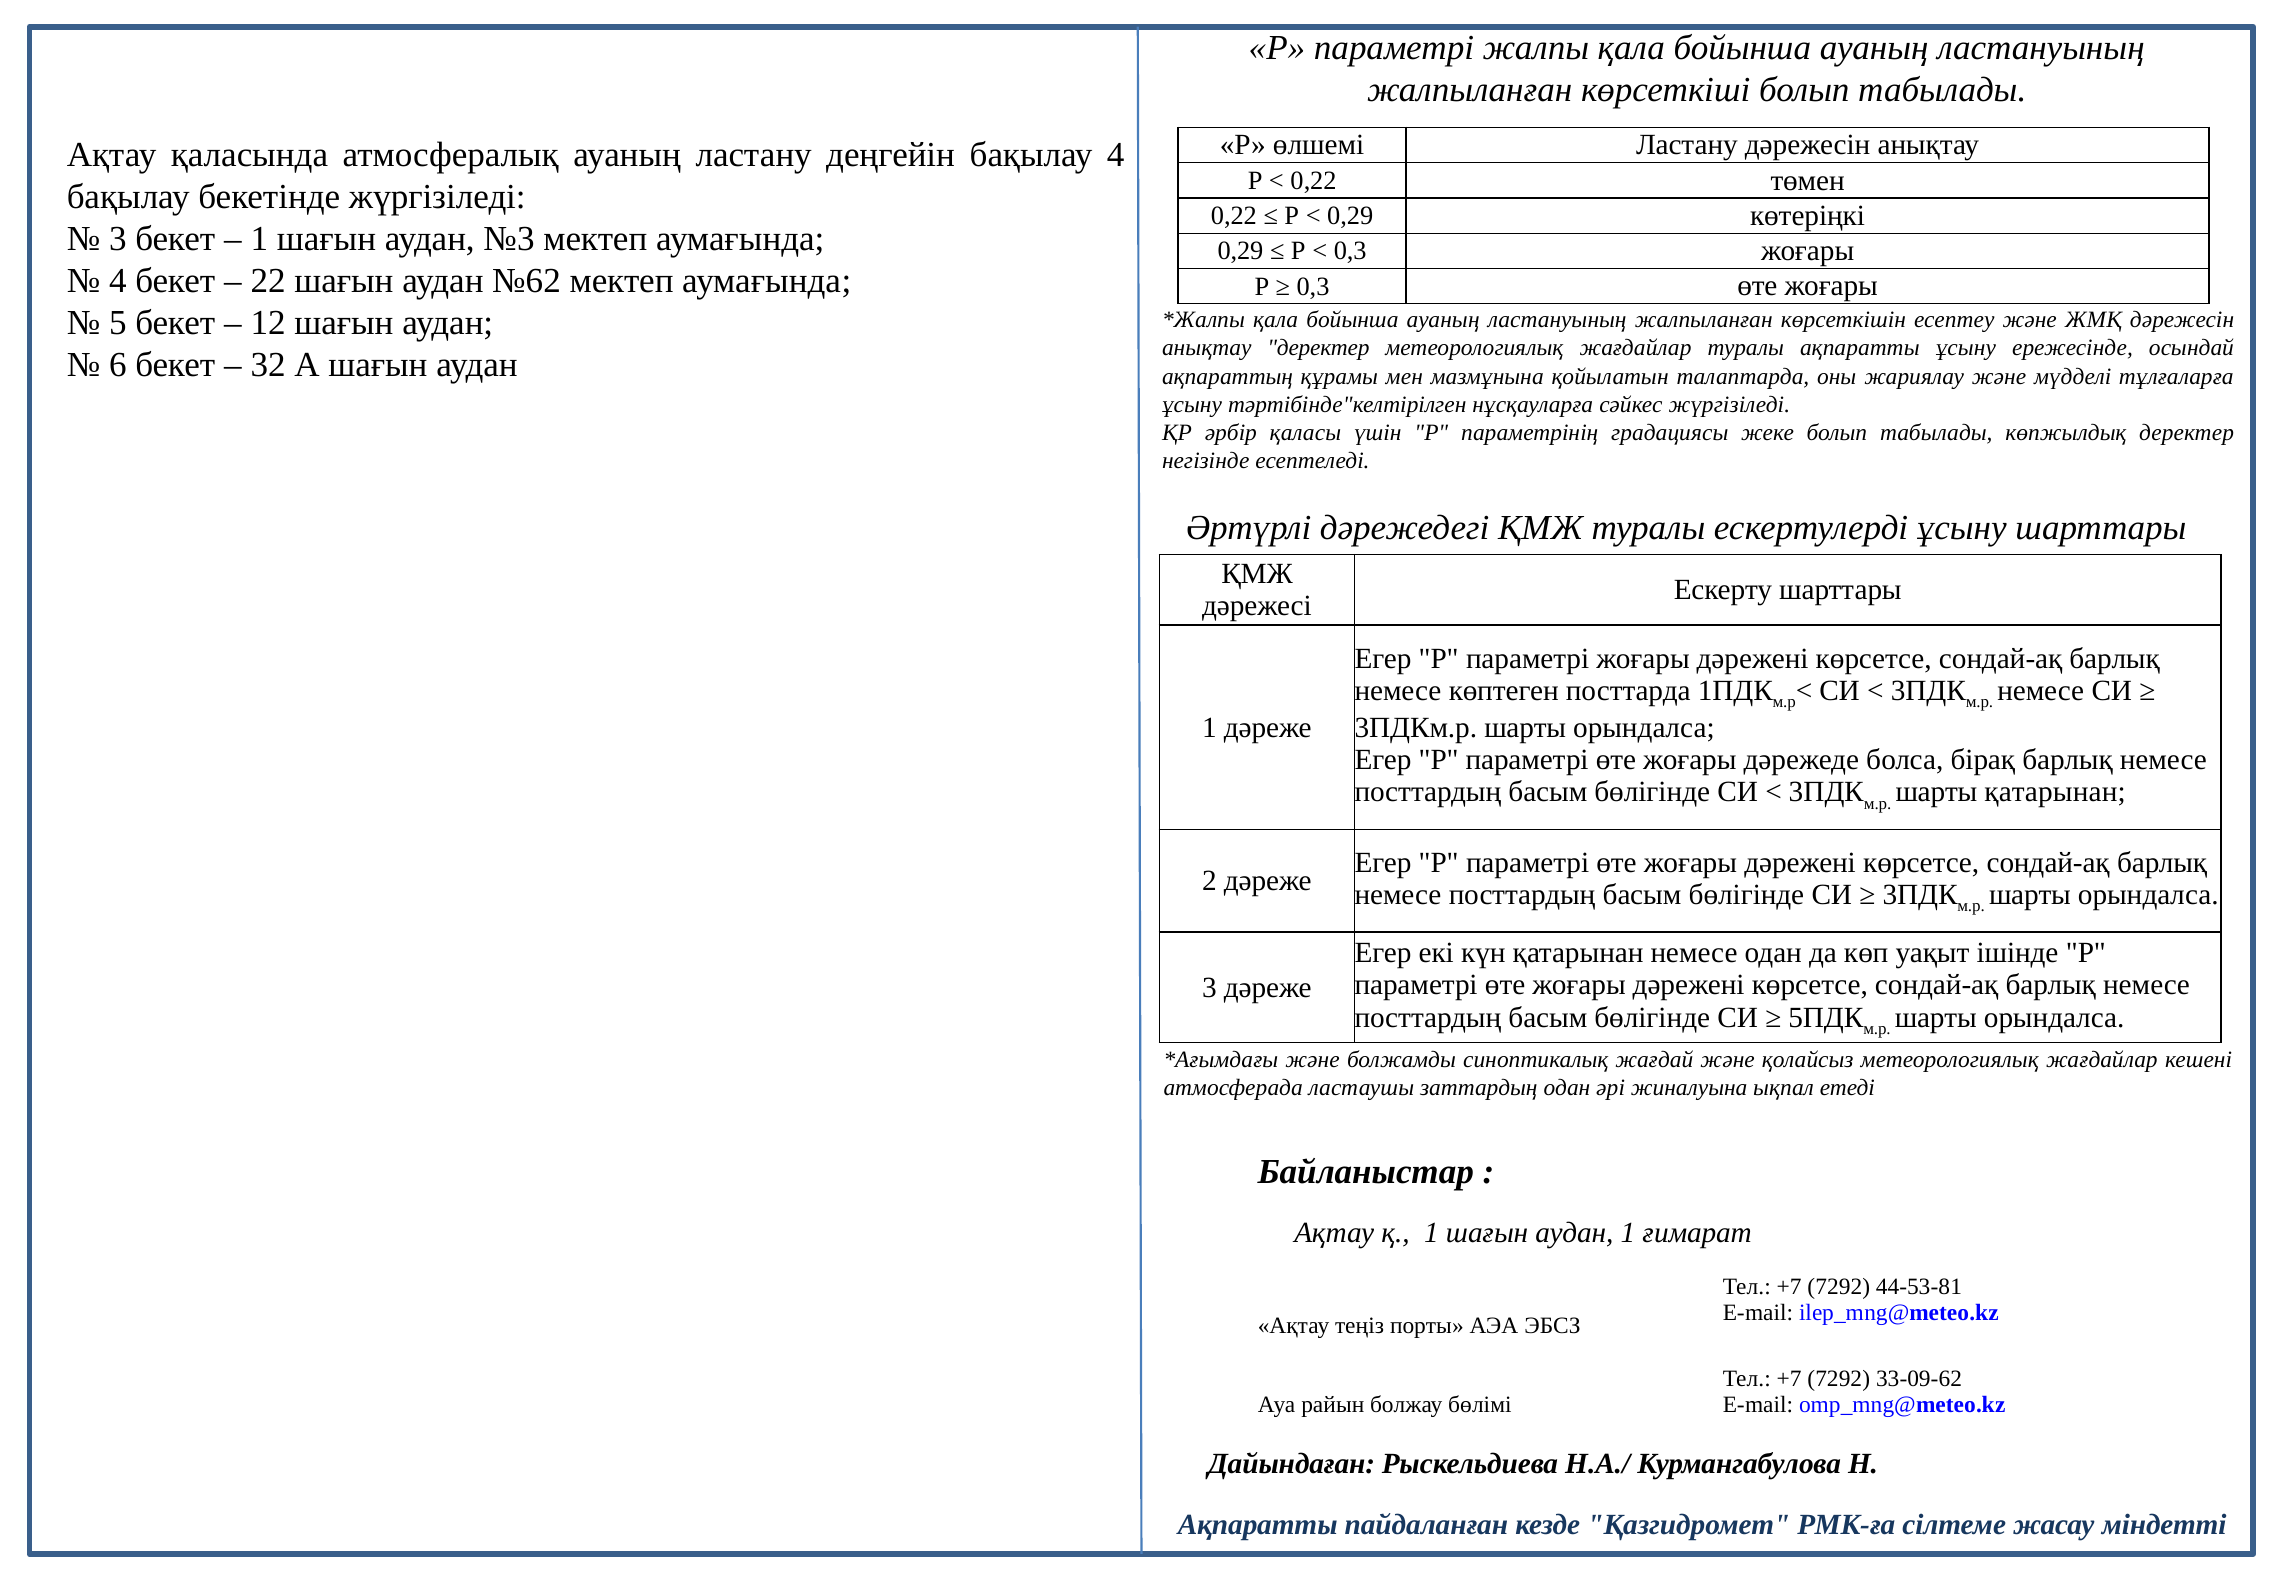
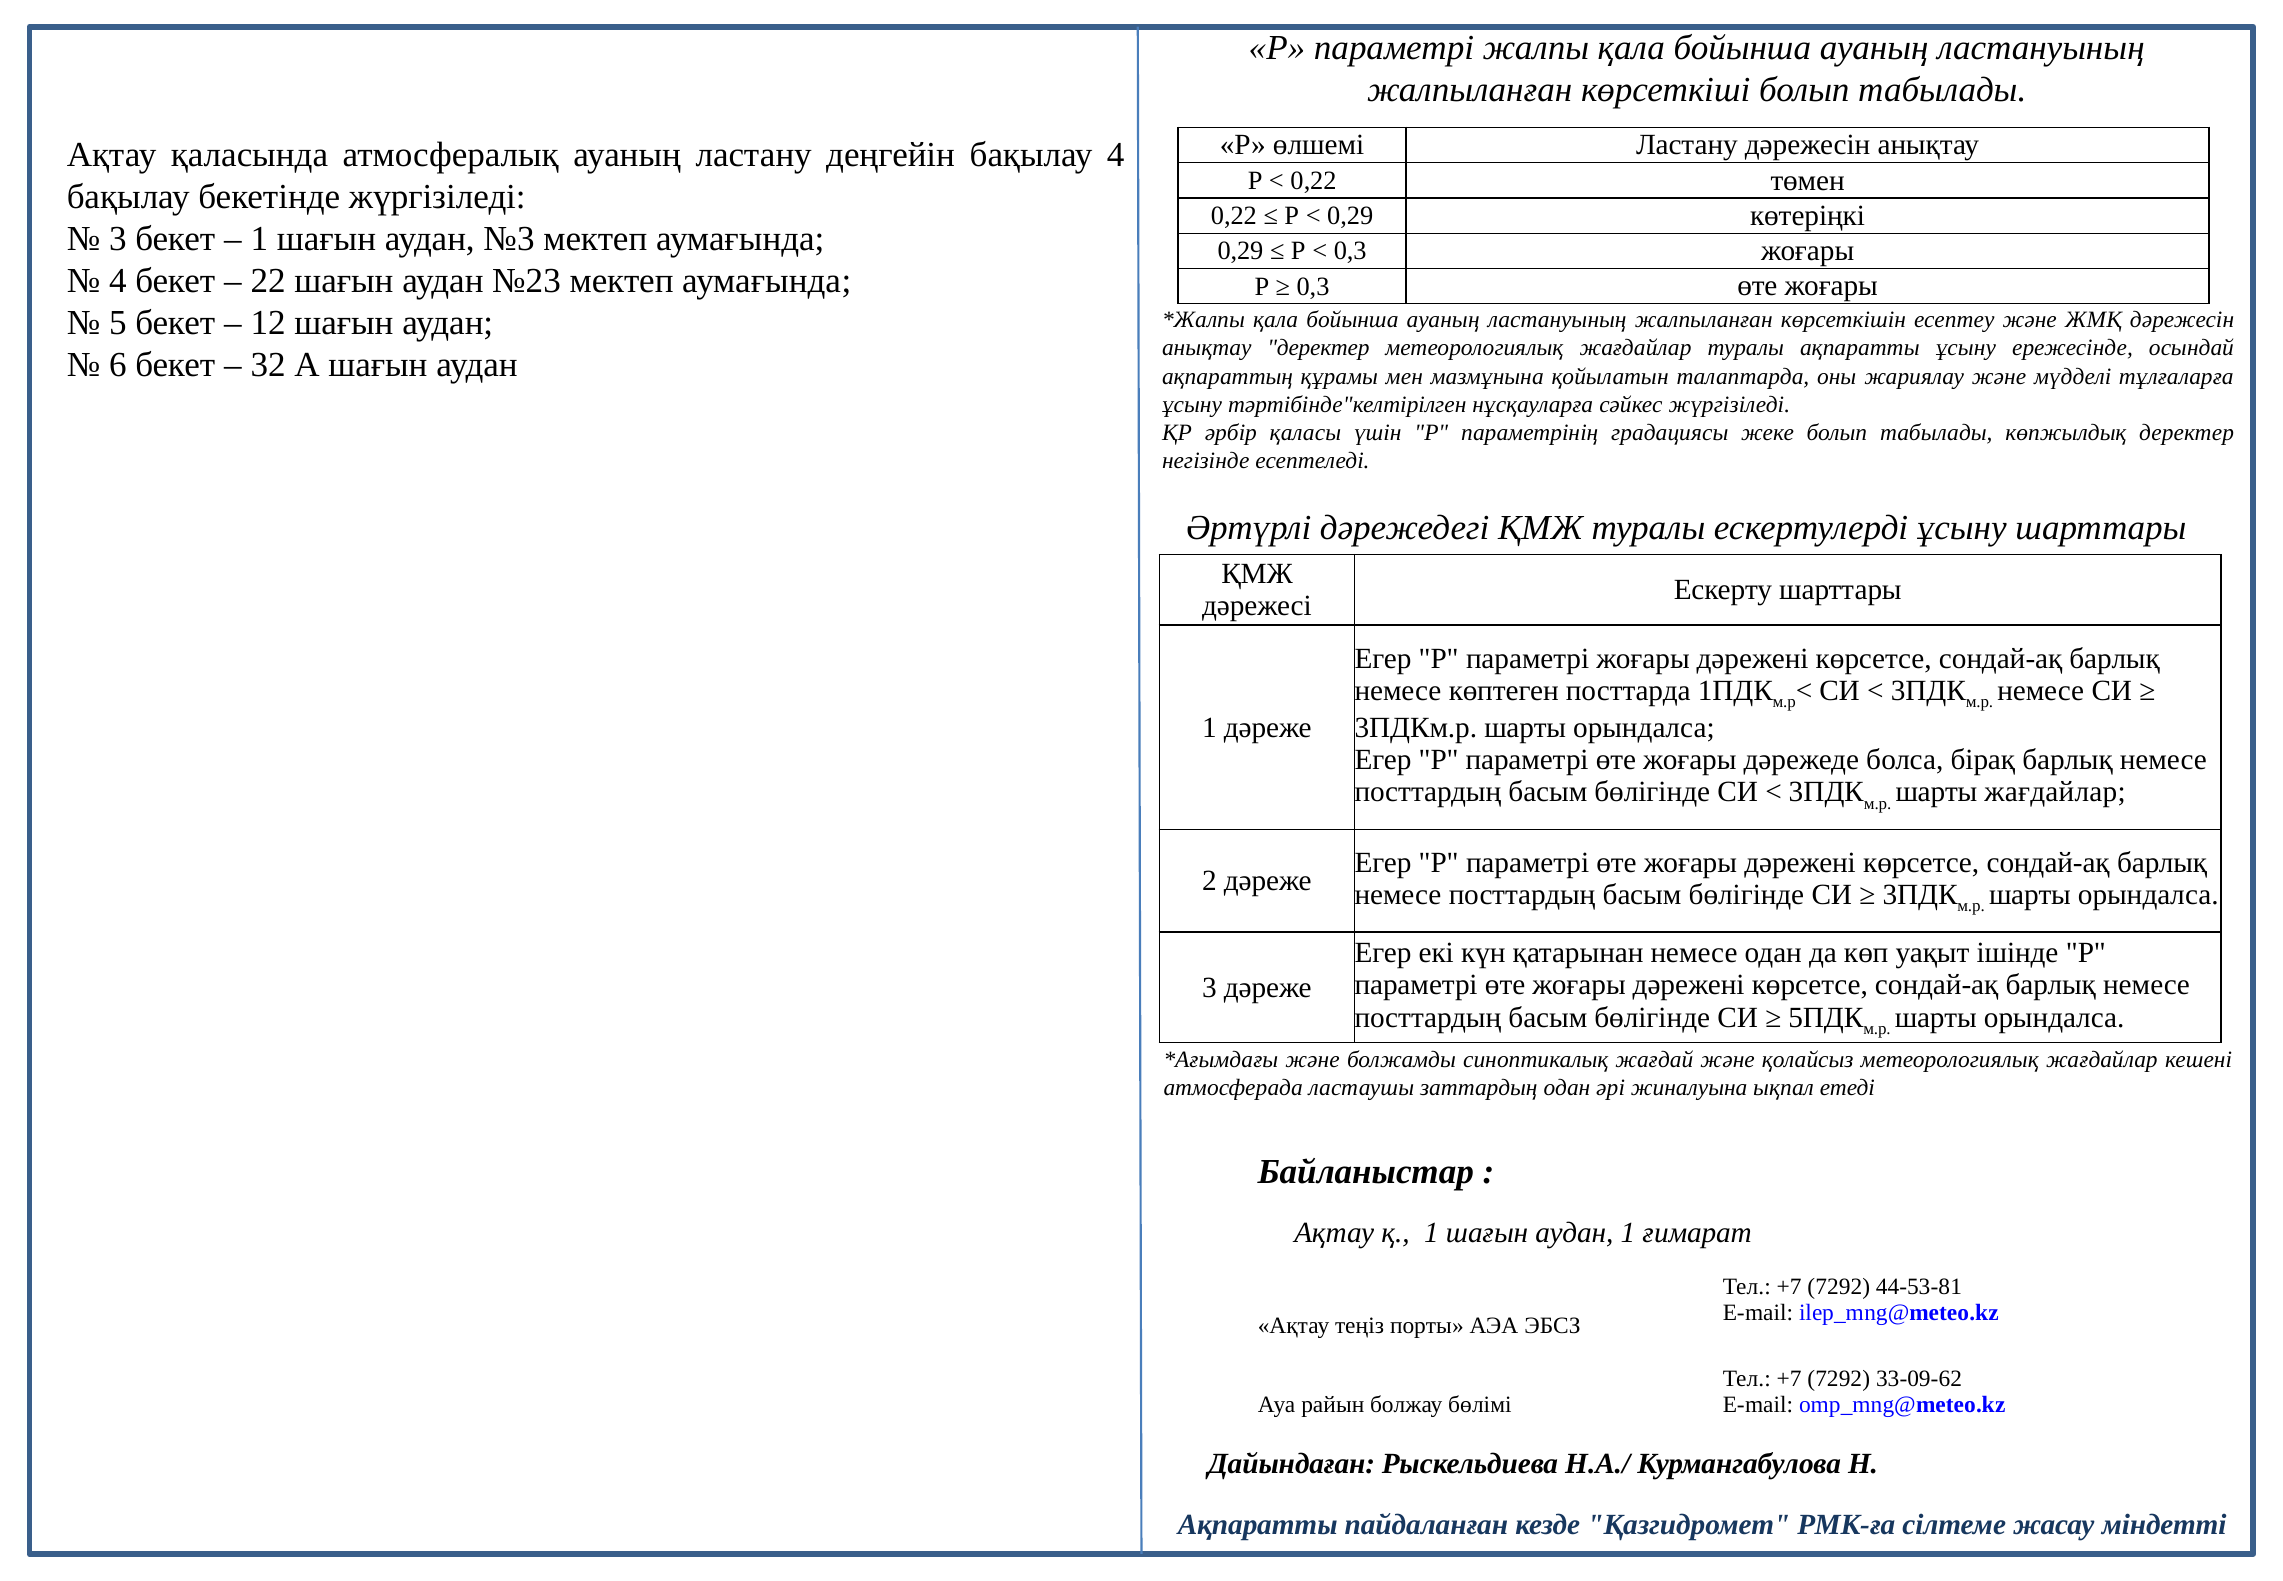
№62: №62 -> №23
шарты қатарынан: қатарынан -> жағдайлар
